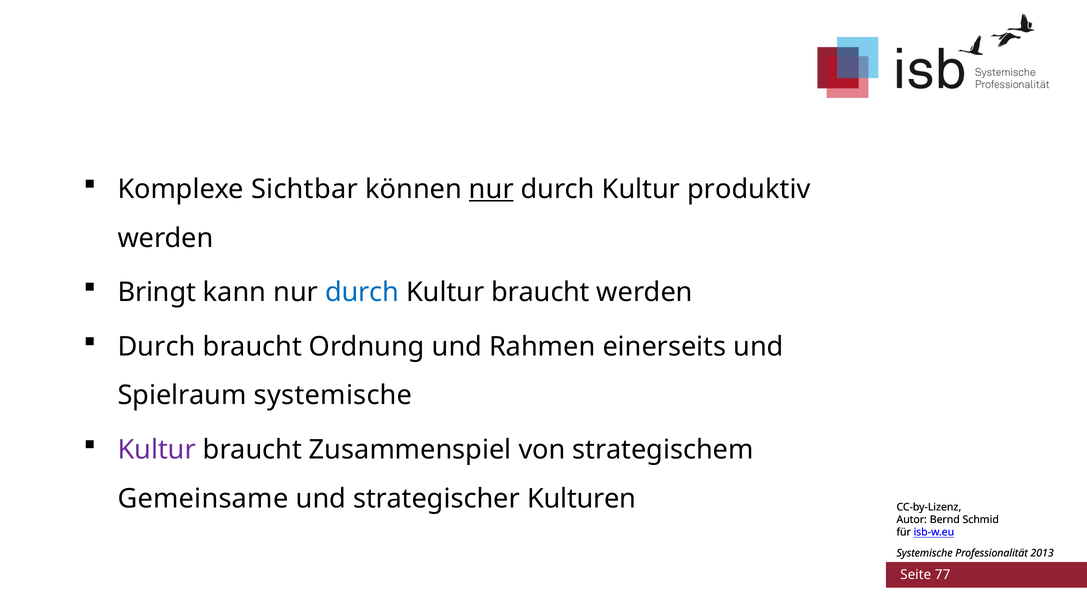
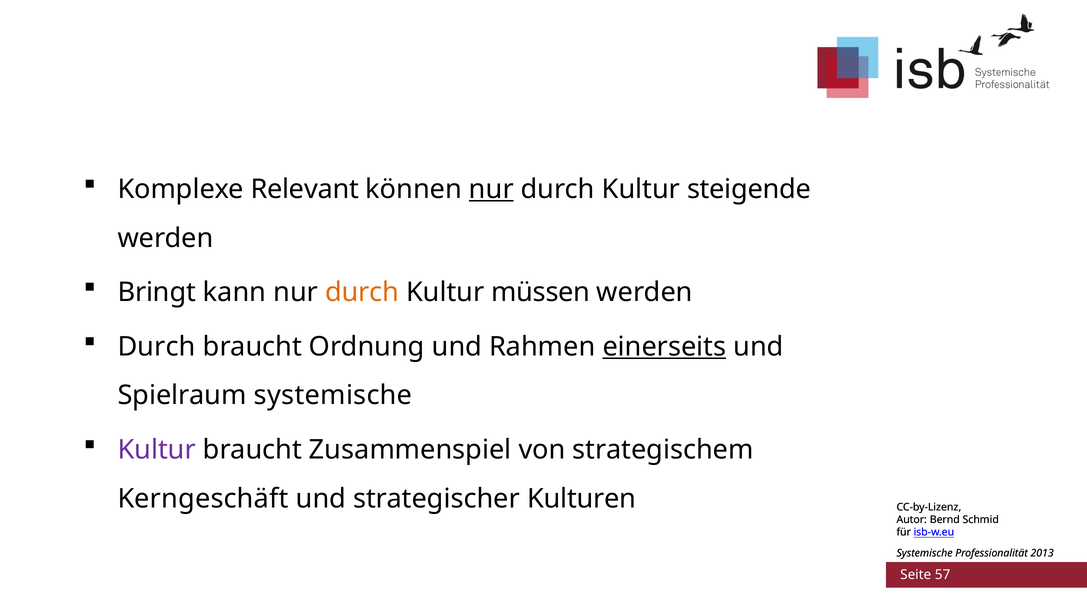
Sichtbar: Sichtbar -> Relevant
produktiv: produktiv -> steigende
durch at (362, 293) colour: blue -> orange
braucht at (541, 293): braucht -> müssen
einerseits underline: none -> present
Gemeinsame: Gemeinsame -> Kerngeschäft
77: 77 -> 57
